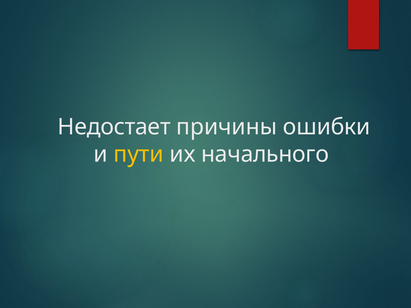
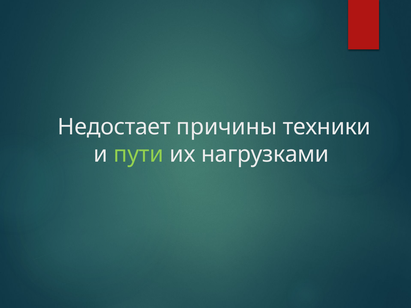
ошибки: ошибки -> техники
пути colour: yellow -> light green
начального: начального -> нагрузками
